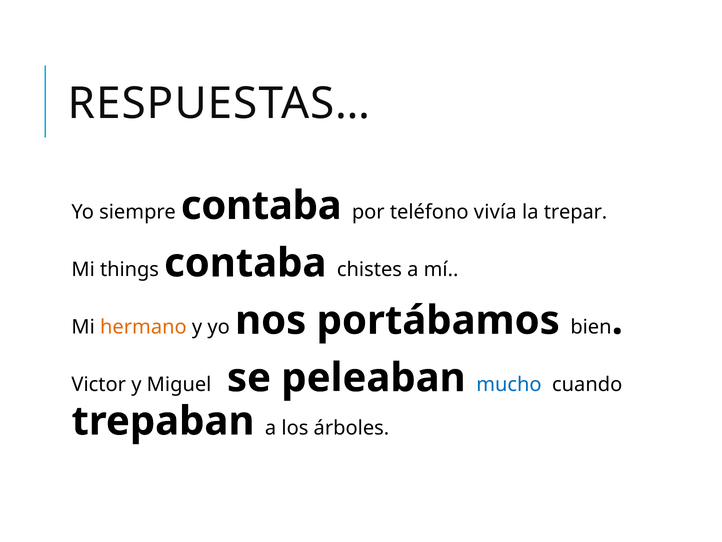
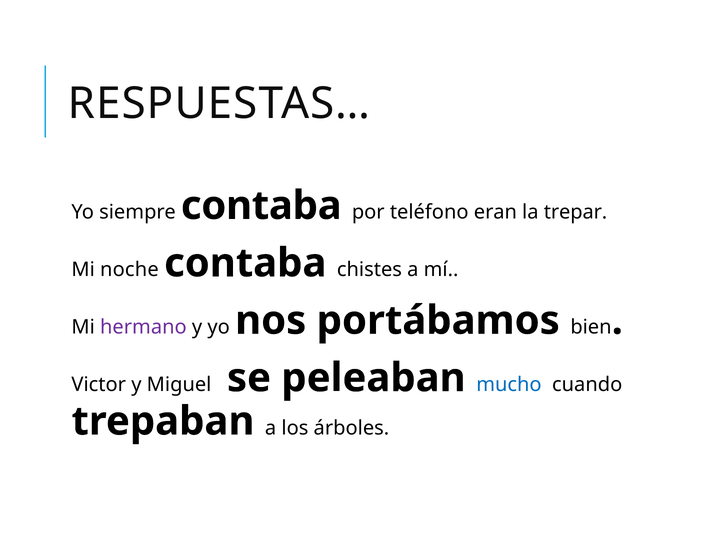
vivía: vivía -> eran
things: things -> noche
hermano colour: orange -> purple
